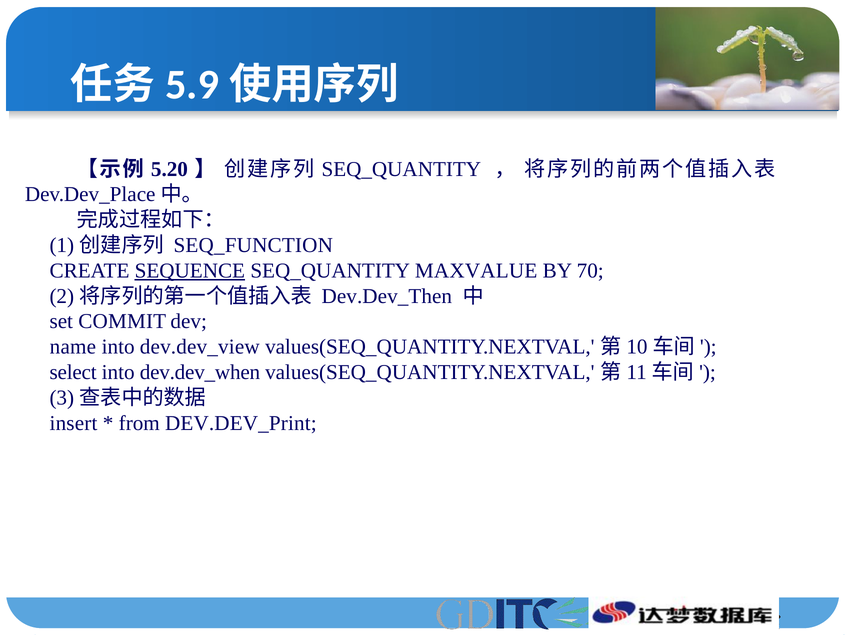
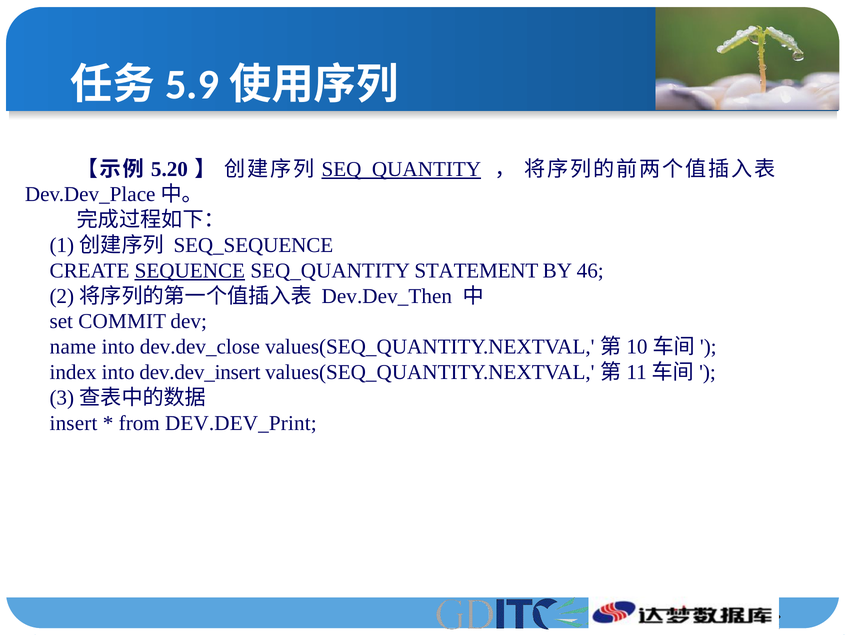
SEQ_QUANTITY at (401, 169) underline: none -> present
SEQ_FUNCTION: SEQ_FUNCTION -> SEQ_SEQUENCE
MAXVALUE: MAXVALUE -> STATEMENT
70: 70 -> 46
dev.dev_view: dev.dev_view -> dev.dev_close
select: select -> index
dev.dev_when: dev.dev_when -> dev.dev_insert
